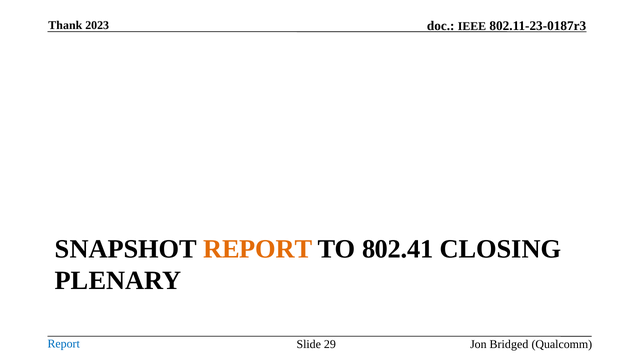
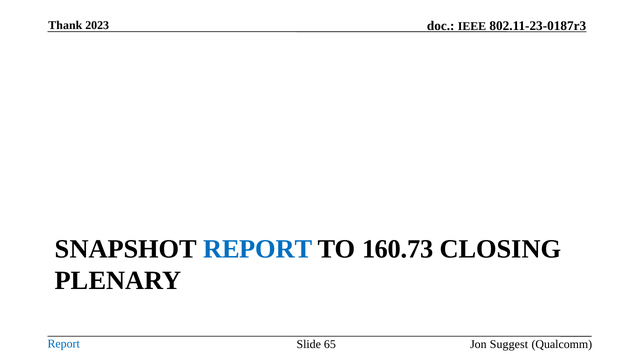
REPORT at (258, 249) colour: orange -> blue
802.41: 802.41 -> 160.73
29: 29 -> 65
Bridged: Bridged -> Suggest
